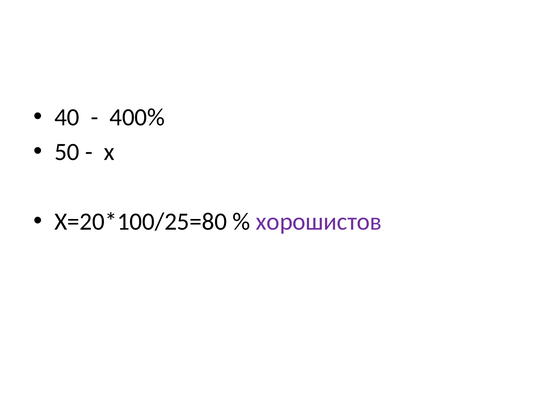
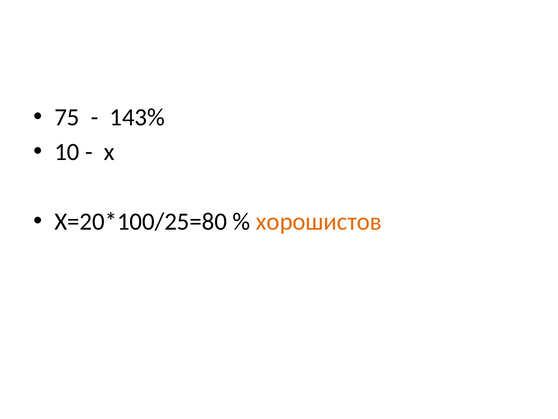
40: 40 -> 75
400%: 400% -> 143%
50: 50 -> 10
хорошистов colour: purple -> orange
